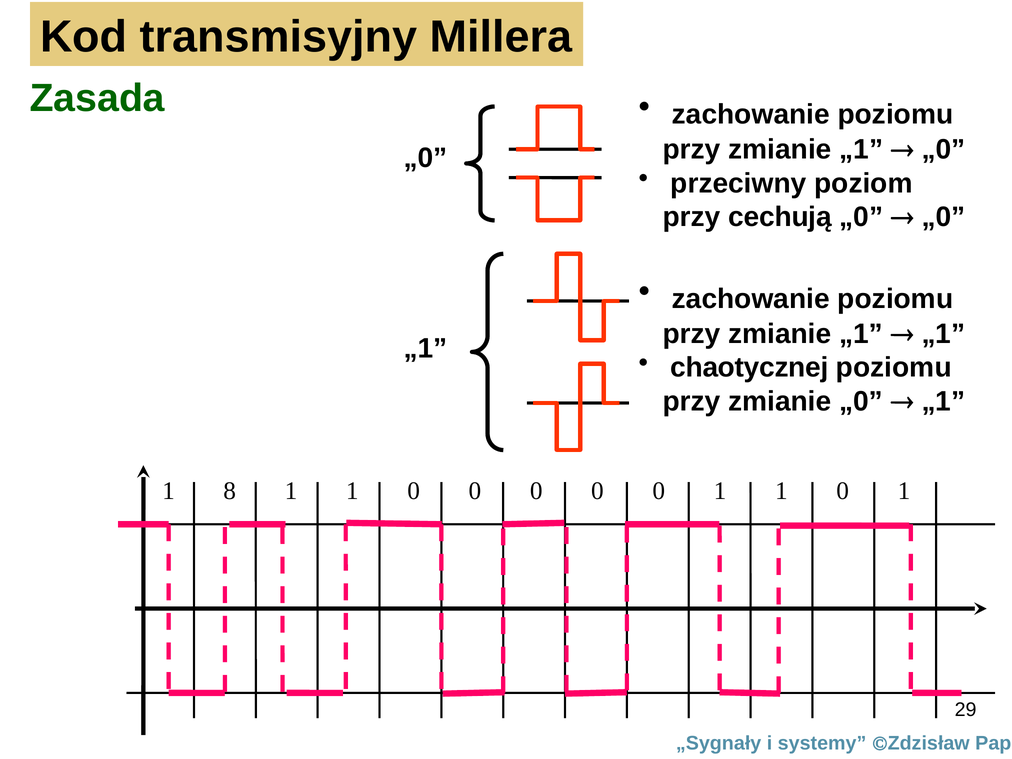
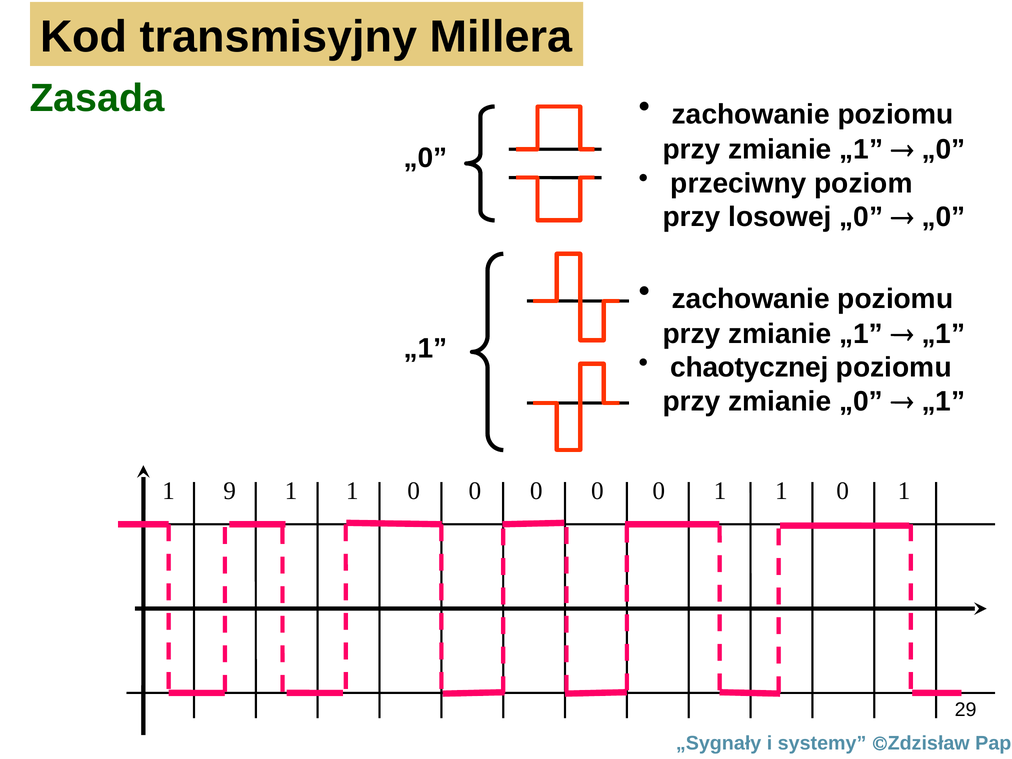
cechują: cechują -> losowej
8: 8 -> 9
